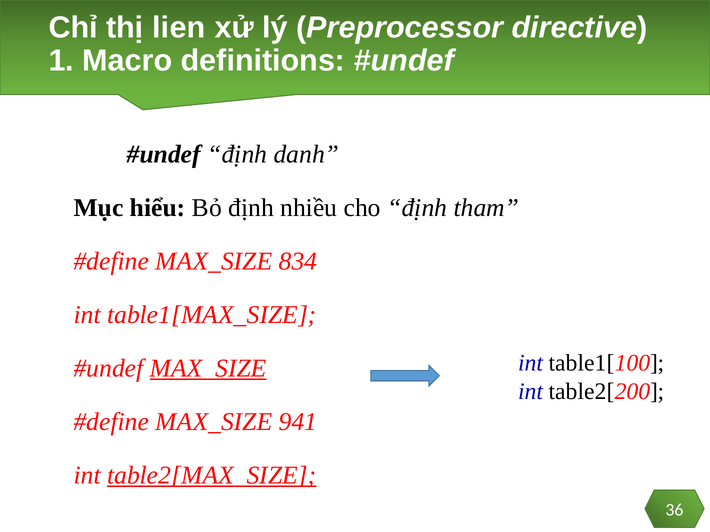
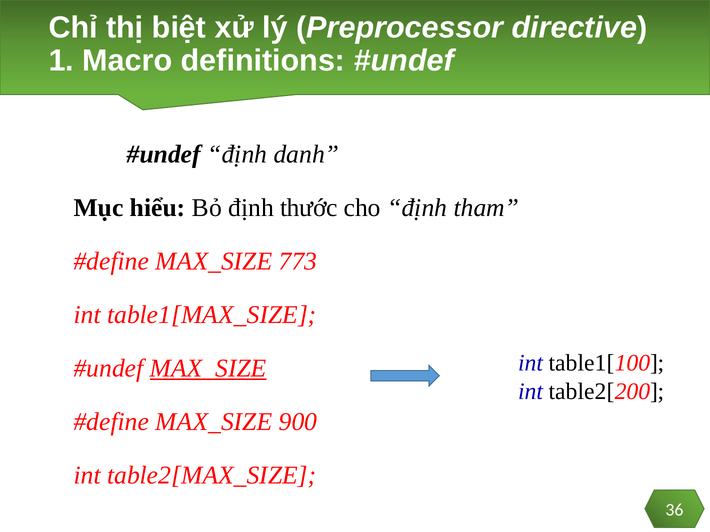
lien: lien -> biệt
nhiều: nhiều -> thước
834: 834 -> 773
941: 941 -> 900
table2[MAX_SIZE underline: present -> none
